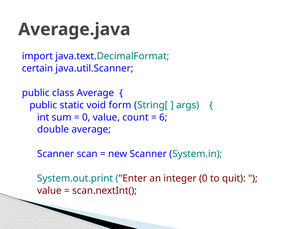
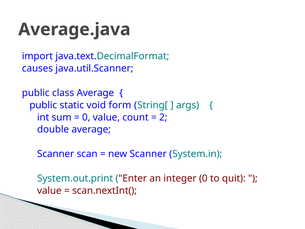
certain: certain -> causes
6: 6 -> 2
